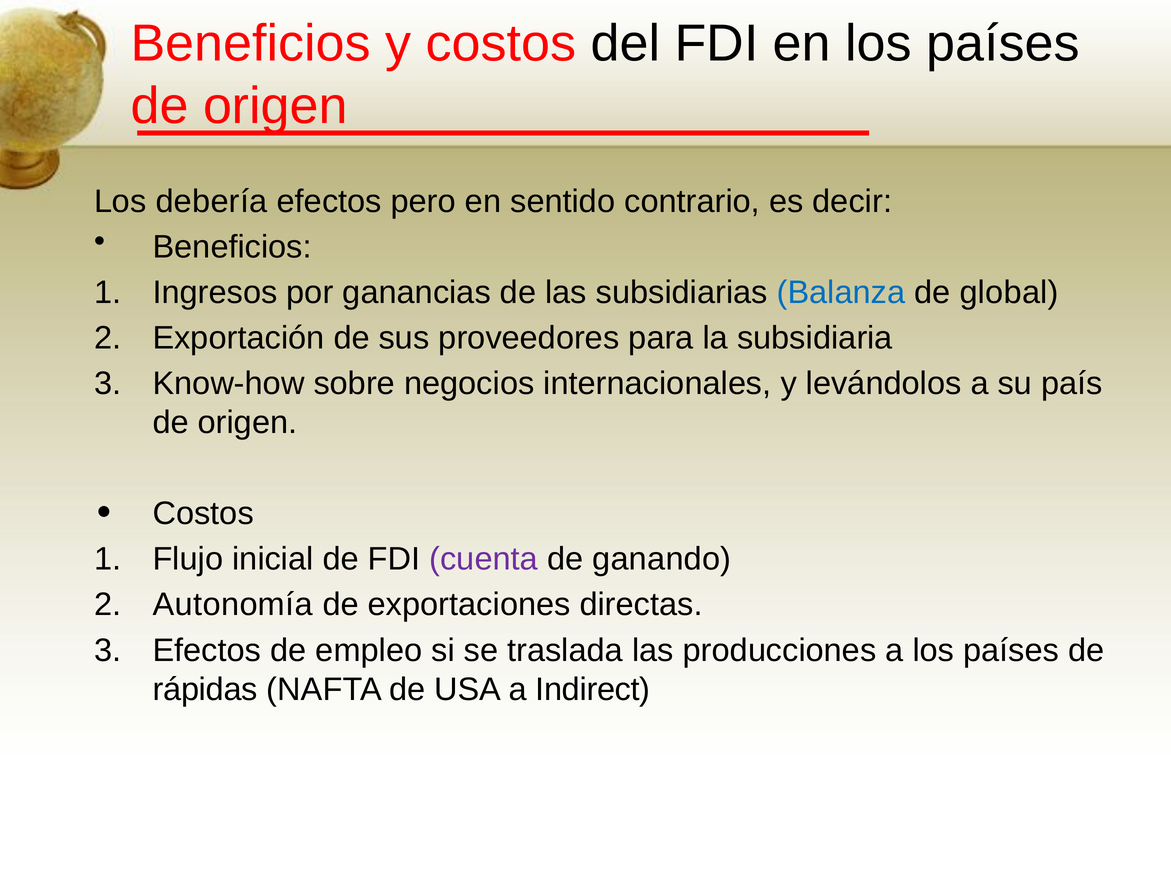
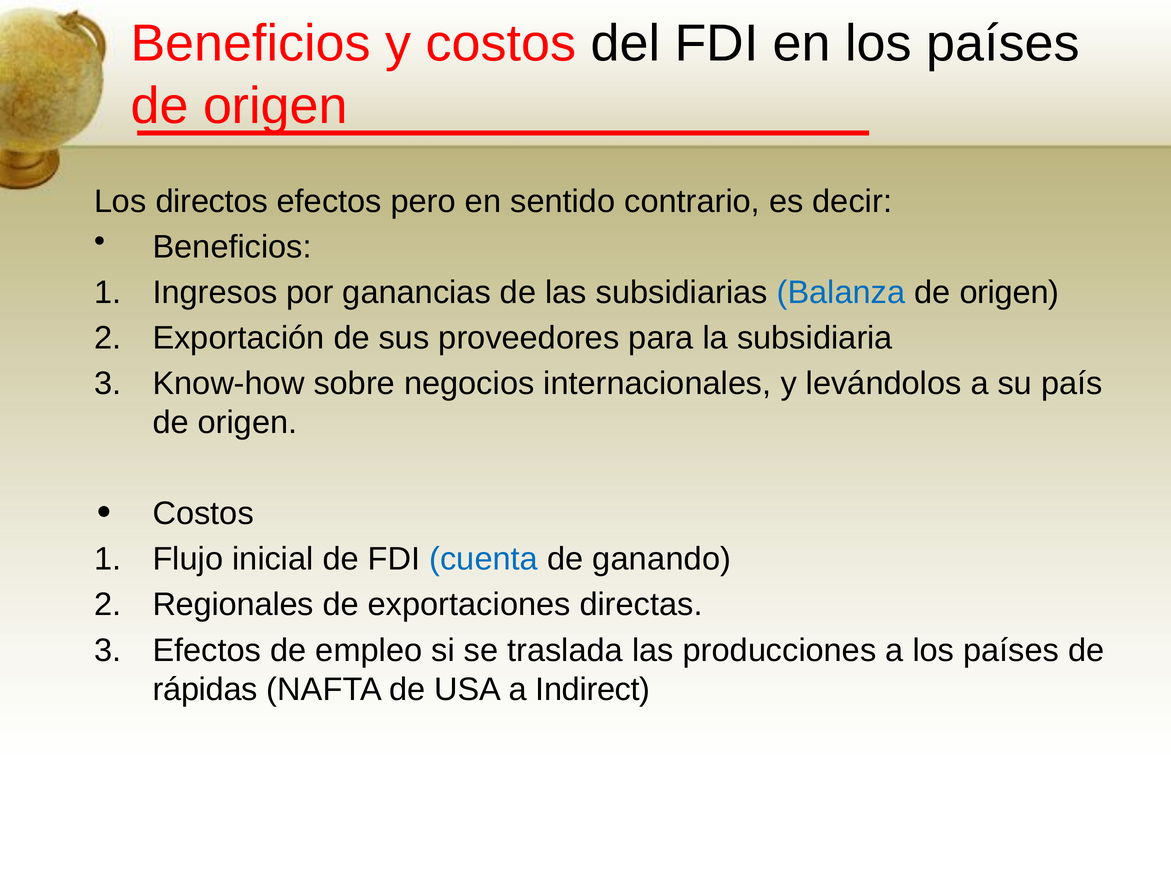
debería: debería -> directos
global at (1009, 293): global -> origen
cuenta colour: purple -> blue
Autonomía: Autonomía -> Regionales
